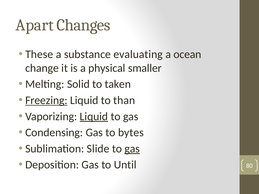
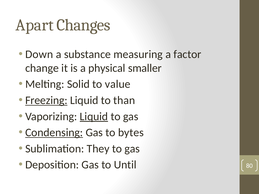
These: These -> Down
evaluating: evaluating -> measuring
ocean: ocean -> factor
taken: taken -> value
Condensing underline: none -> present
Slide: Slide -> They
gas at (132, 149) underline: present -> none
